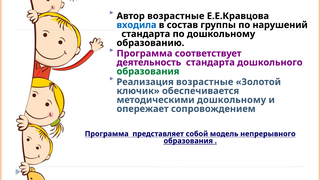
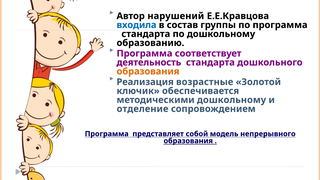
Автор возрастные: возрастные -> нарушений
по нарушений: нарушений -> программа
образования at (148, 71) colour: green -> orange
опережает: опережает -> отделение
